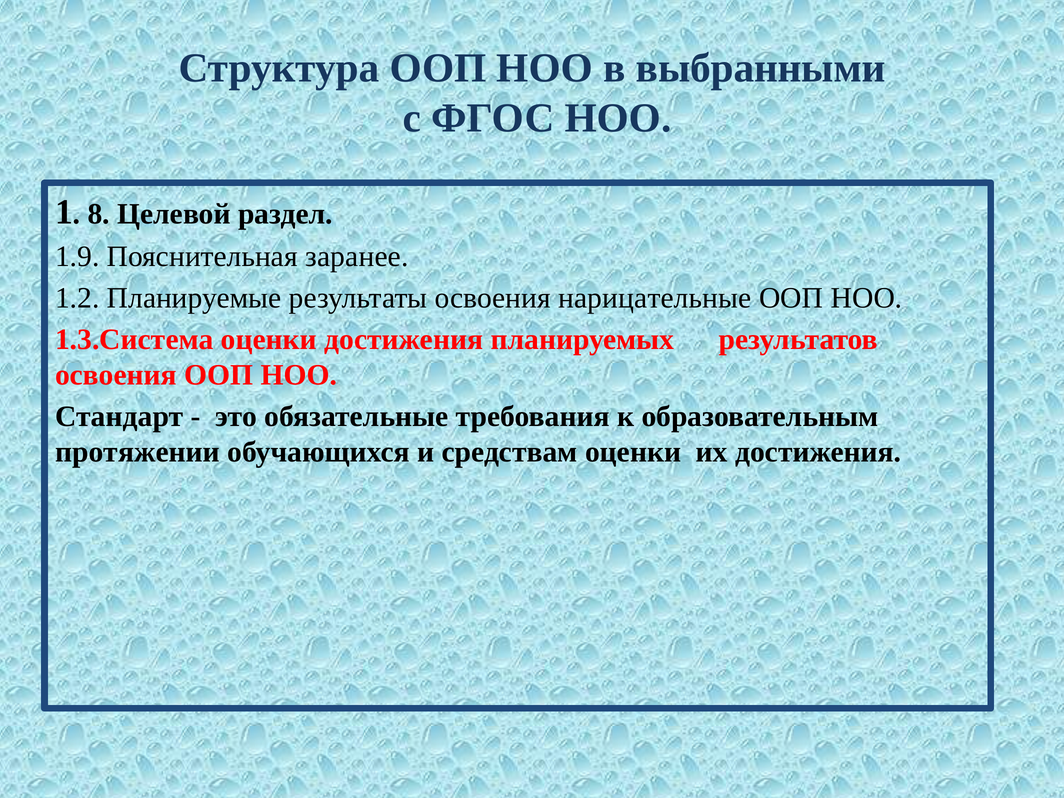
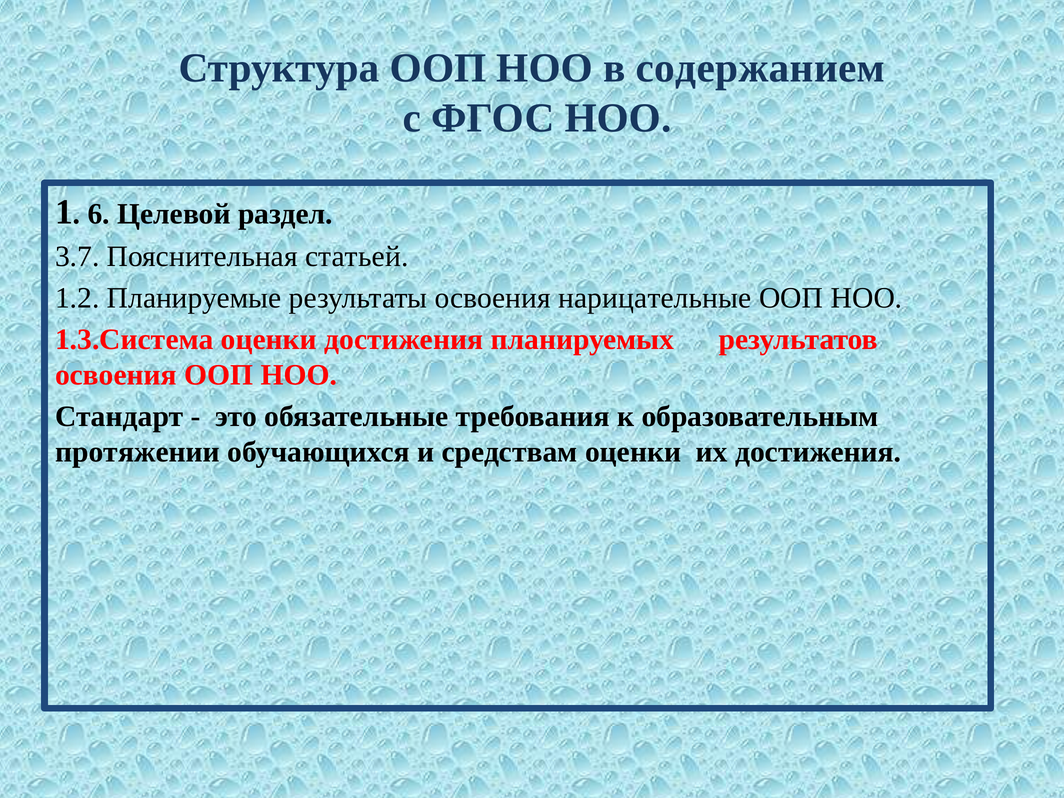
выбранными: выбранными -> содержанием
8: 8 -> 6
1.9: 1.9 -> 3.7
заранее: заранее -> статьей
